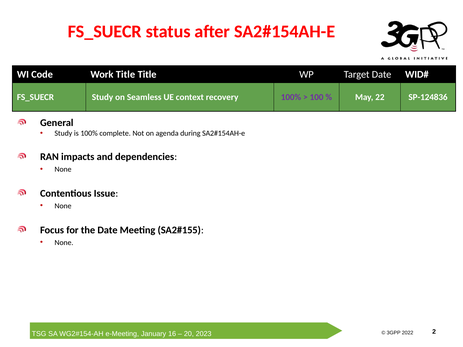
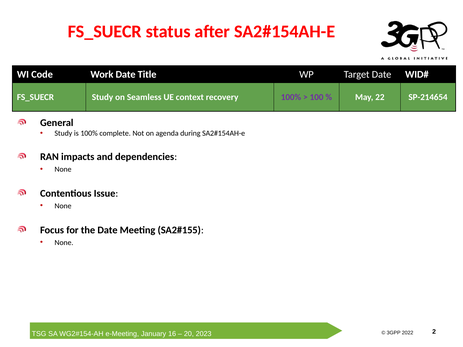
Work Title: Title -> Date
SP-124836: SP-124836 -> SP-214654
